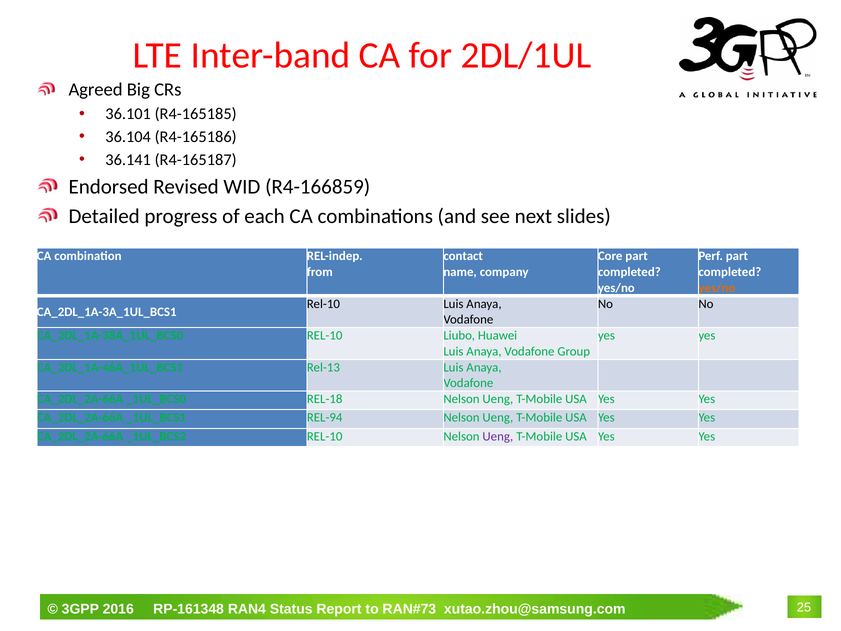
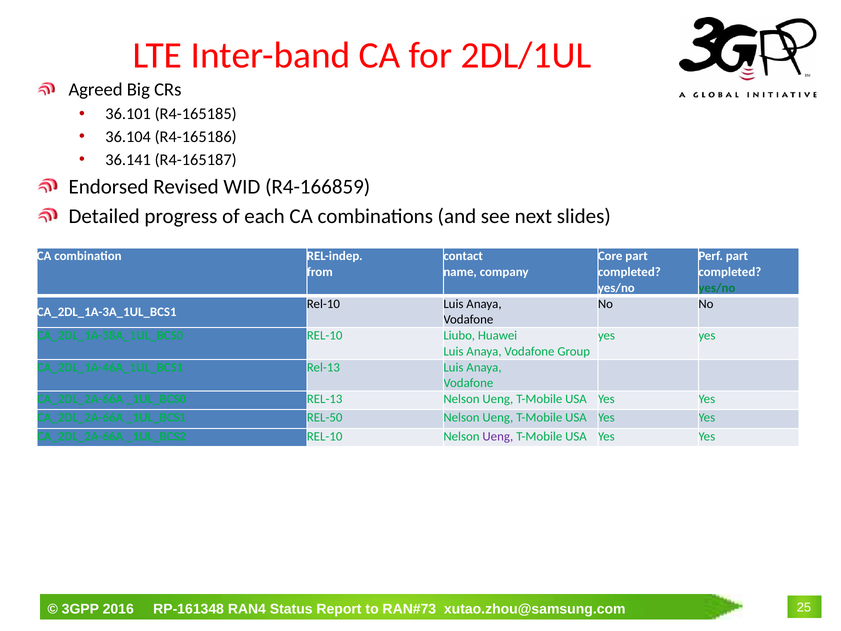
yes/no at (717, 288) colour: orange -> green
REL-18 at (325, 399): REL-18 -> REL-13
REL-94: REL-94 -> REL-50
